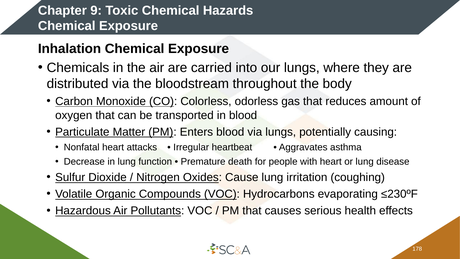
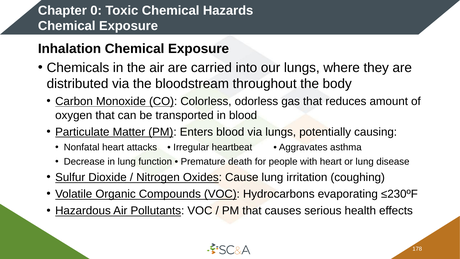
9: 9 -> 0
